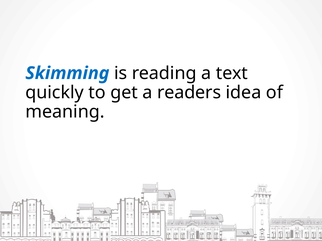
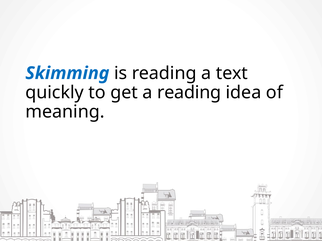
a readers: readers -> reading
